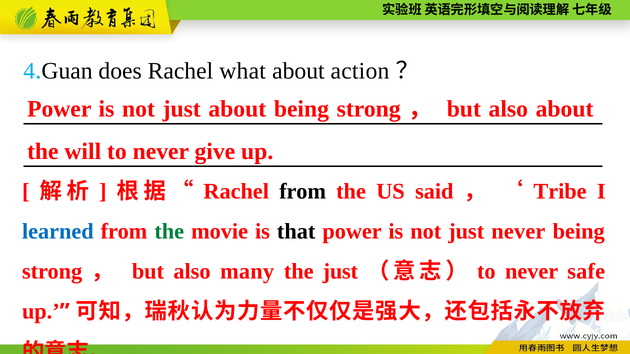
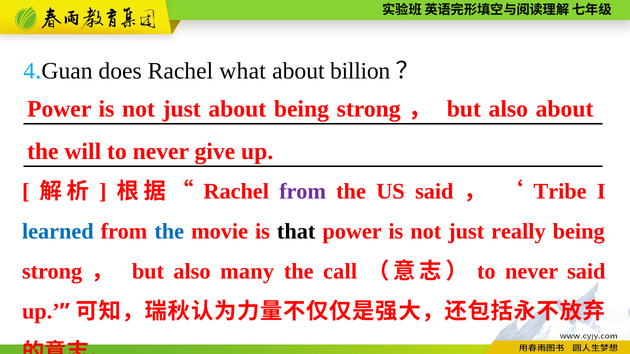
action: action -> billion
from at (303, 192) colour: black -> purple
the at (169, 232) colour: green -> blue
just never: never -> really
the just: just -> call
never safe: safe -> said
